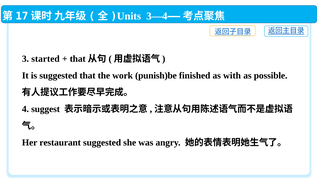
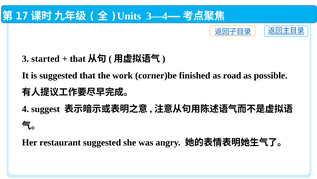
punish)be: punish)be -> corner)be
with: with -> road
